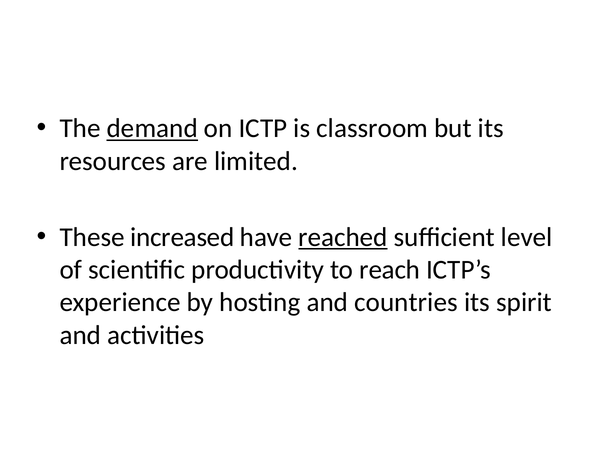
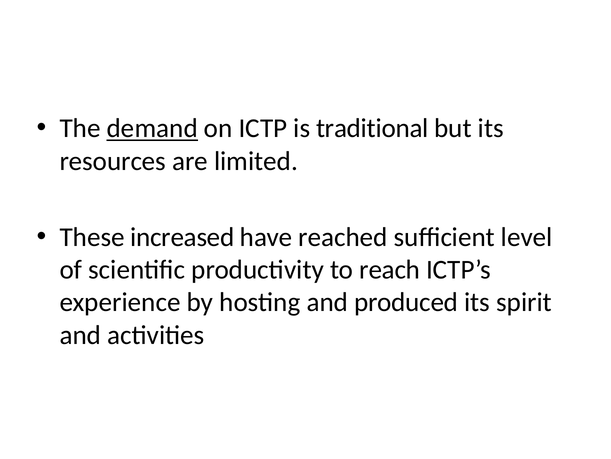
classroom: classroom -> traditional
reached underline: present -> none
countries: countries -> produced
